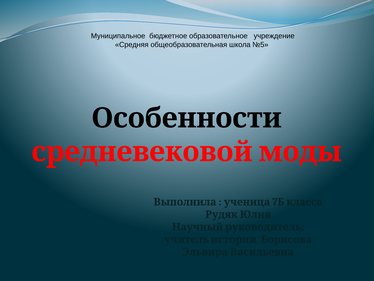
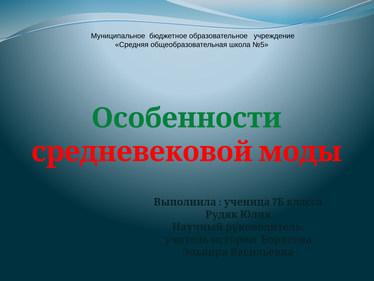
Особенности colour: black -> green
